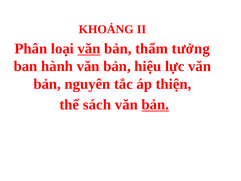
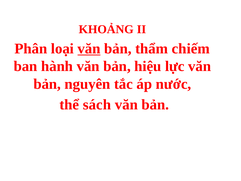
tưởng: tưởng -> chiếm
thiện: thiện -> nước
bản at (155, 105) underline: present -> none
